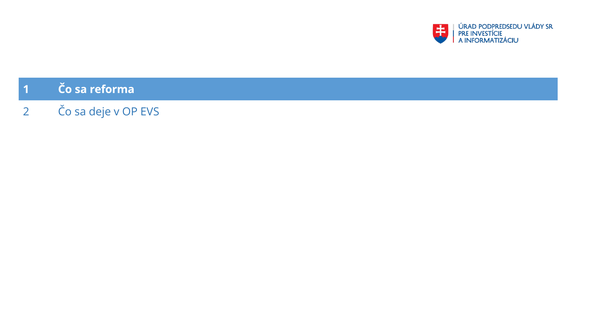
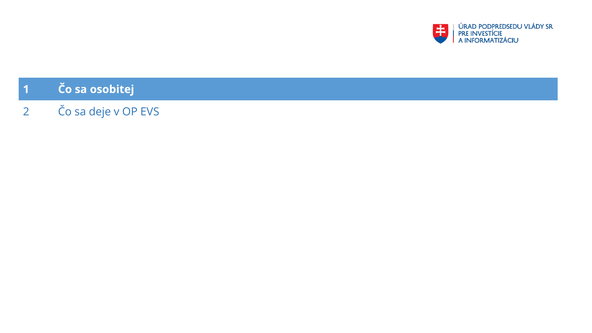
reforma: reforma -> osobitej
